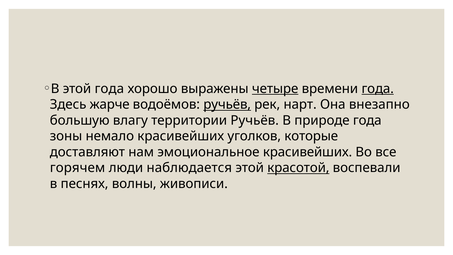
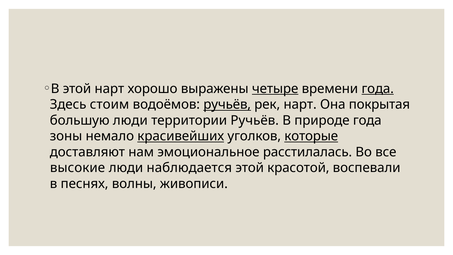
этой года: года -> нарт
жарче: жарче -> стоим
внезапно: внезапно -> покрытая
большую влагу: влагу -> люди
красивейших at (181, 136) underline: none -> present
которые underline: none -> present
эмоциональное красивейших: красивейших -> расстилалась
горячем: горячем -> высокие
красотой underline: present -> none
